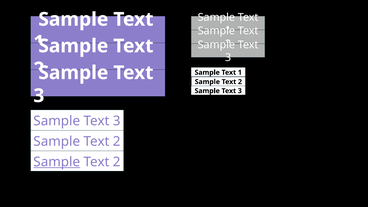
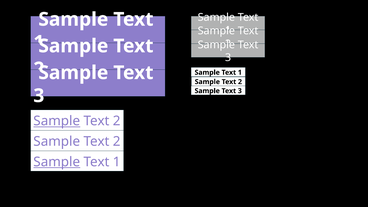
Sample at (57, 121) underline: none -> present
3 at (117, 121): 3 -> 2
2 at (117, 162): 2 -> 1
